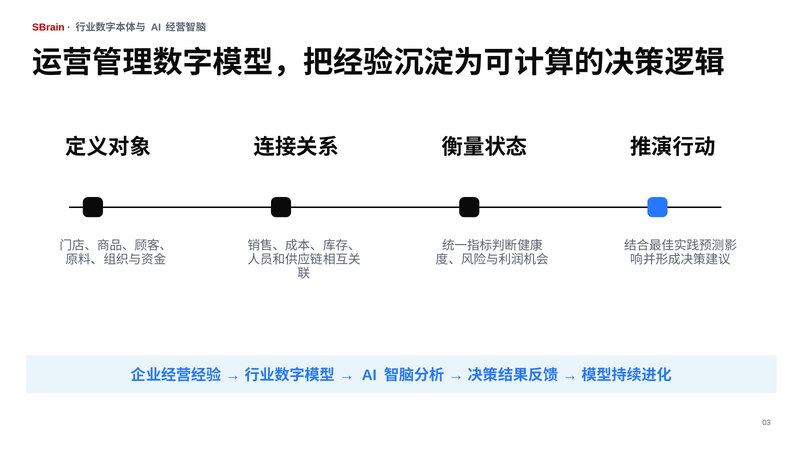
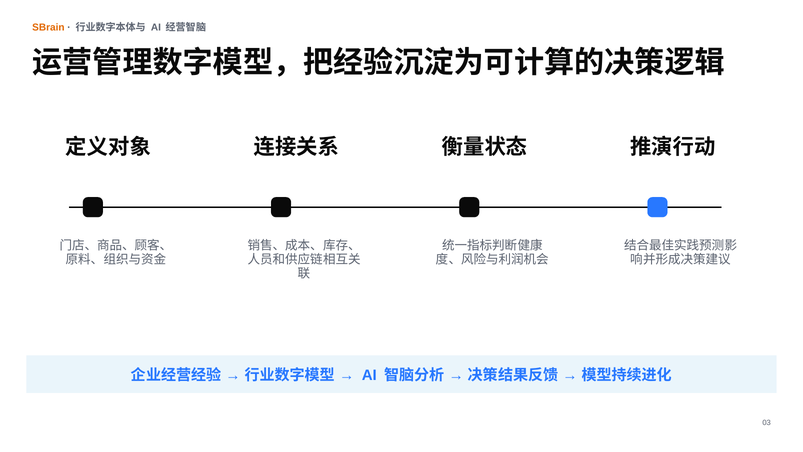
SBrain colour: red -> orange
